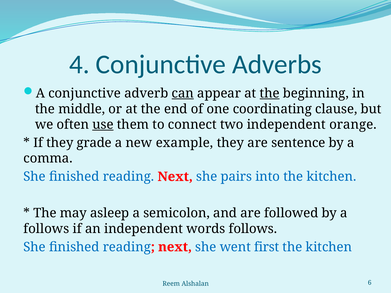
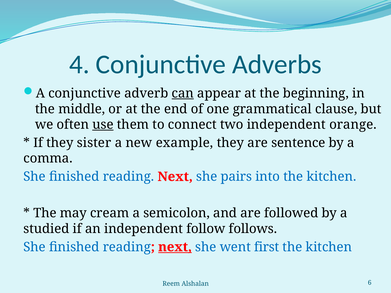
the at (270, 93) underline: present -> none
coordinating: coordinating -> grammatical
grade: grade -> sister
asleep: asleep -> cream
follows at (46, 229): follows -> studied
words: words -> follow
next at (175, 247) underline: none -> present
